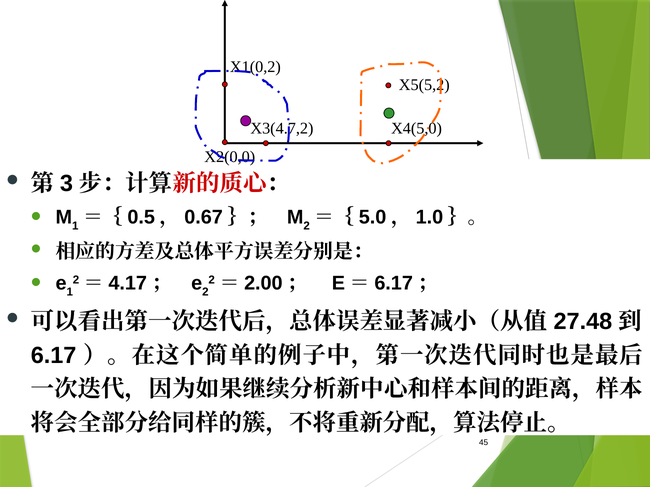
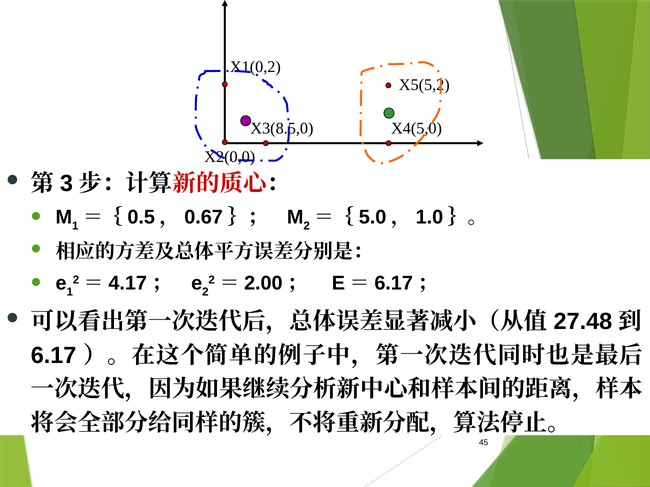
X3(4.7,2: X3(4.7,2 -> X3(8.5,0
